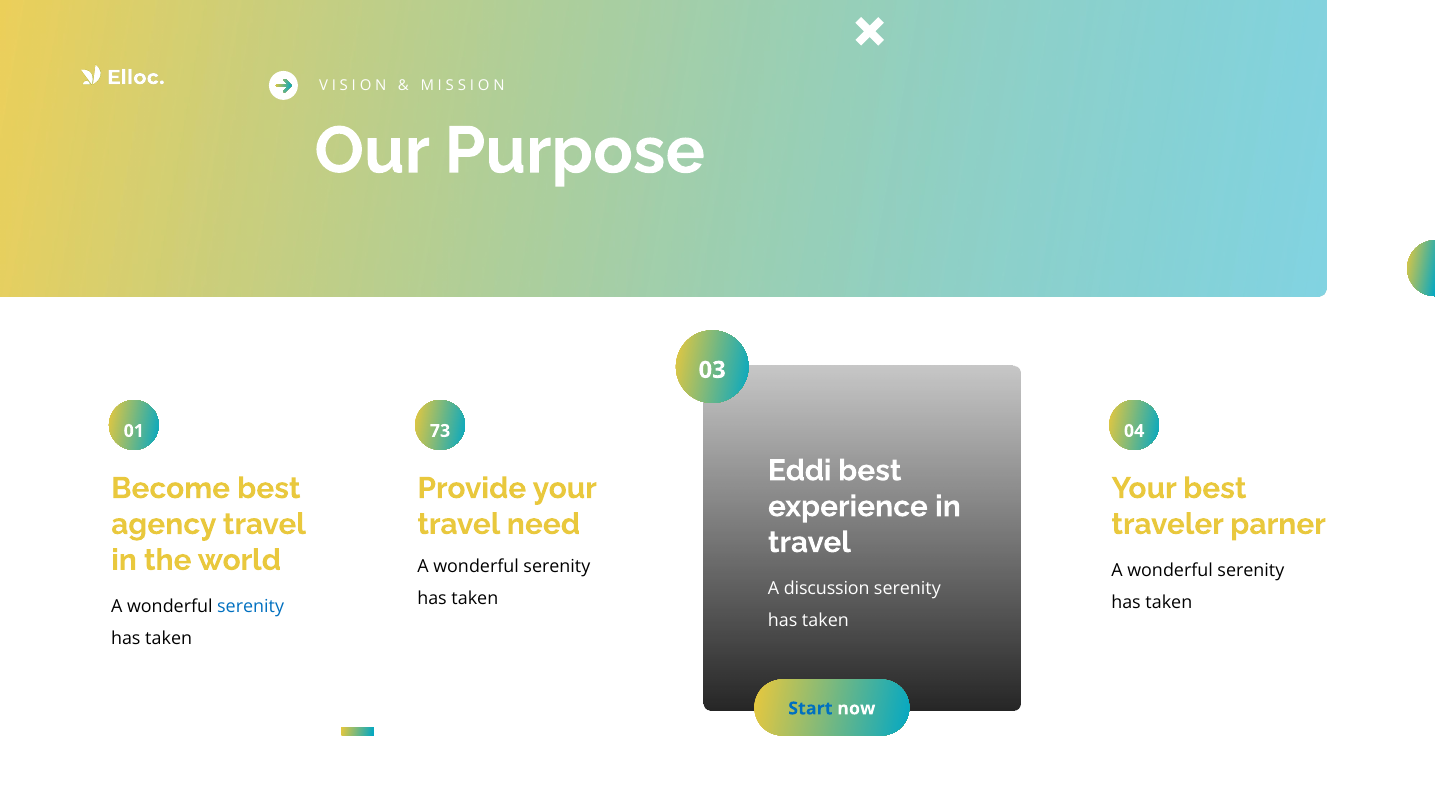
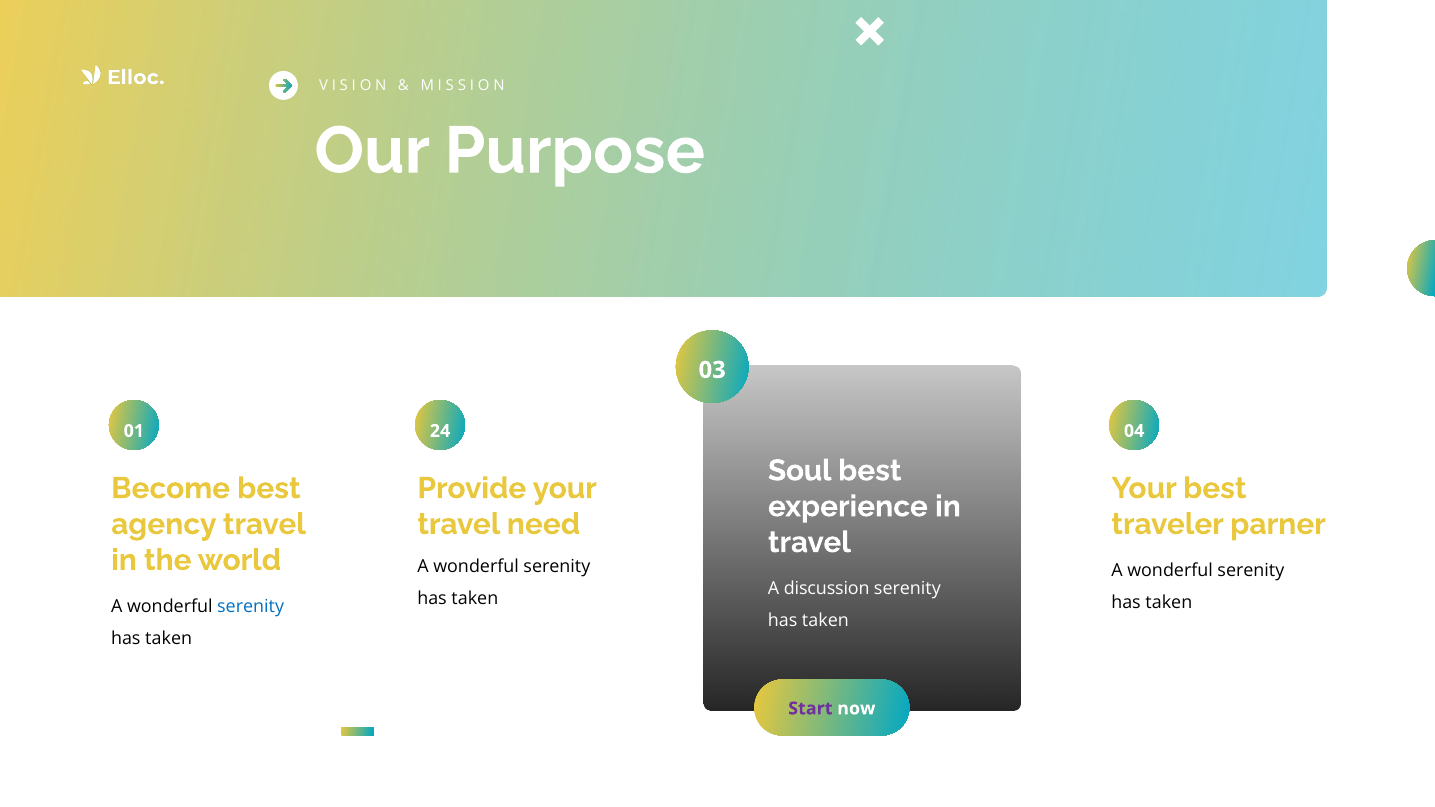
73: 73 -> 24
Eddi: Eddi -> Soul
Start colour: blue -> purple
